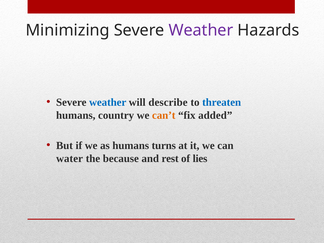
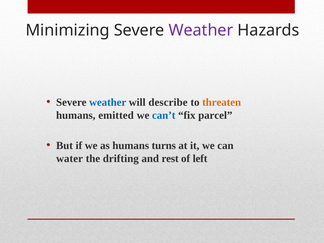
threaten colour: blue -> orange
country: country -> emitted
can’t colour: orange -> blue
added: added -> parcel
because: because -> drifting
lies: lies -> left
